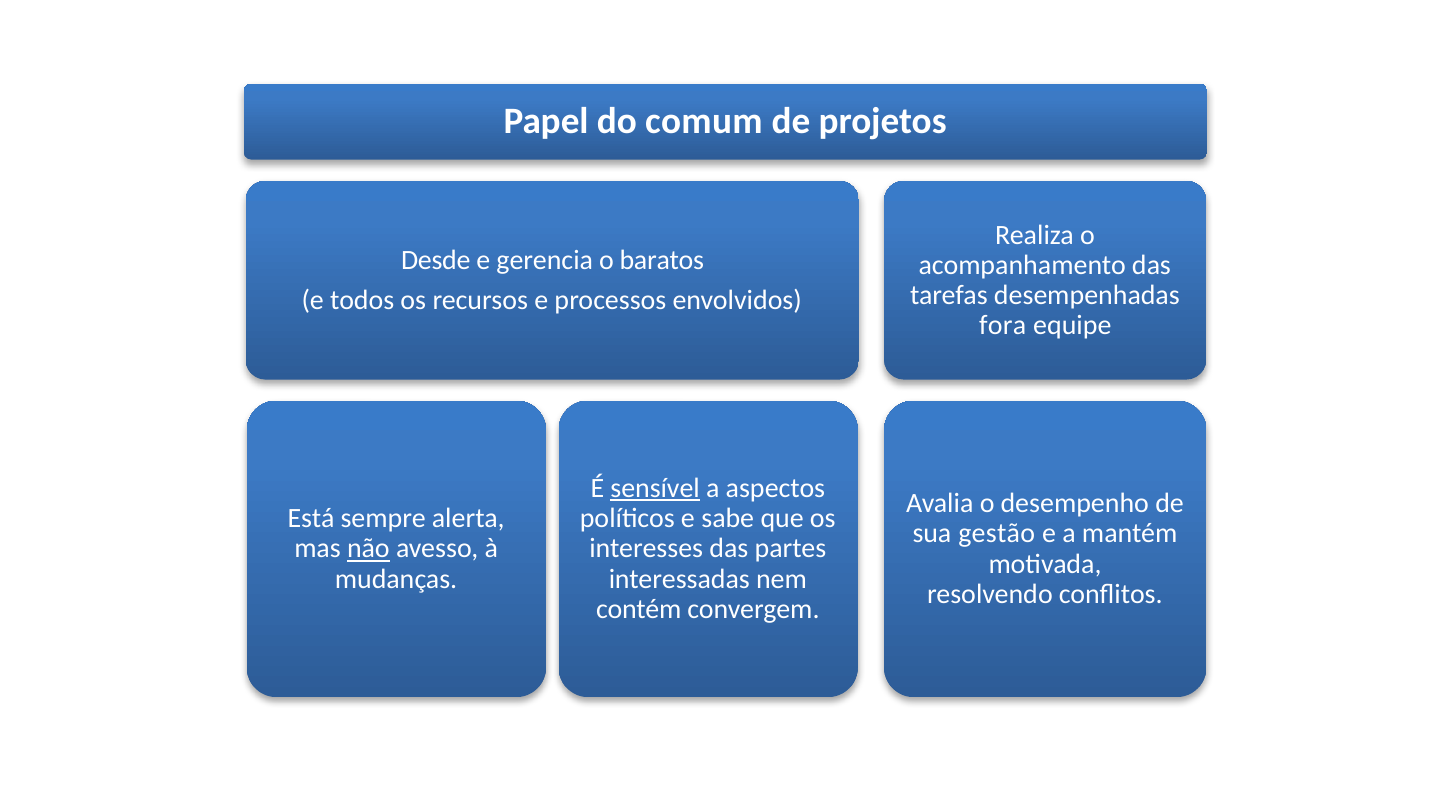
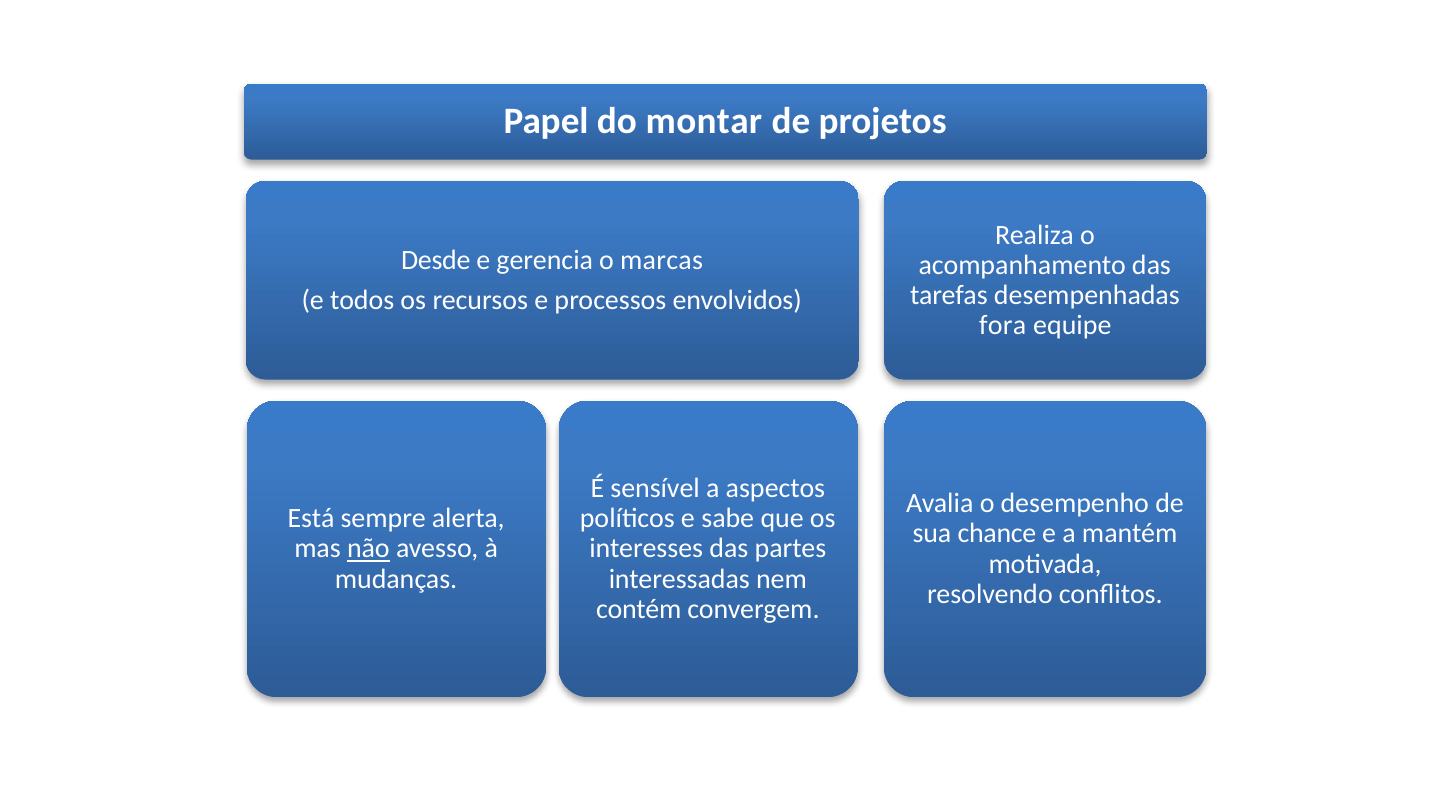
comum: comum -> montar
baratos: baratos -> marcas
sensível underline: present -> none
gestão: gestão -> chance
